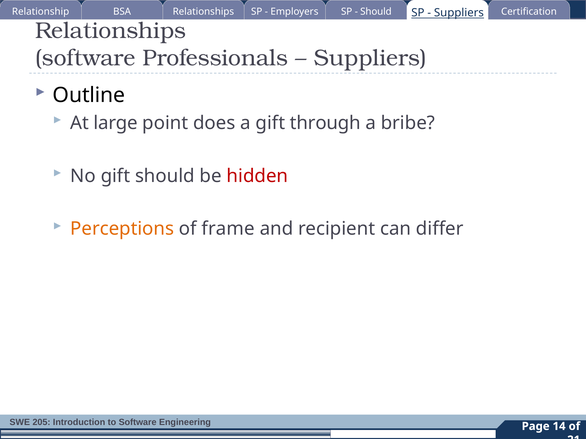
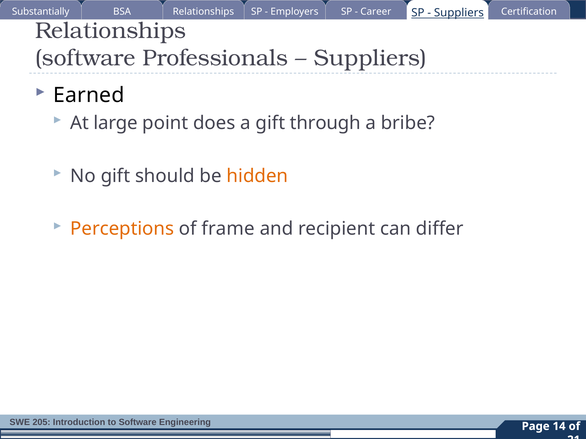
Relationship: Relationship -> Substantially
Should at (376, 11): Should -> Career
Outline: Outline -> Earned
hidden colour: red -> orange
